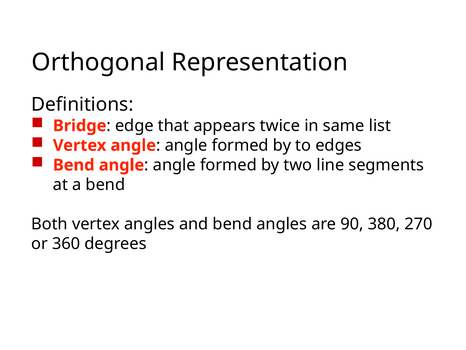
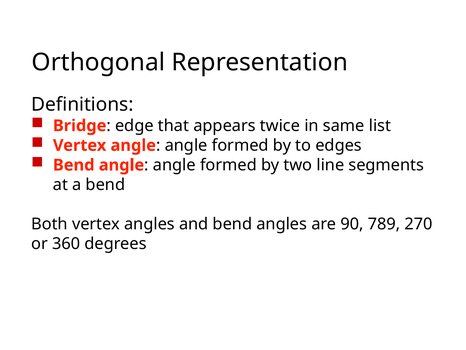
380: 380 -> 789
